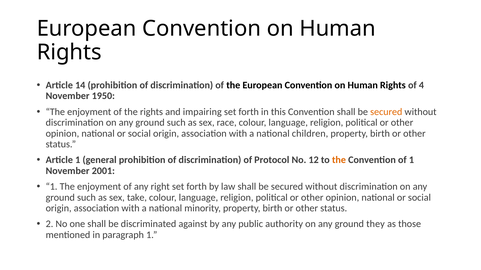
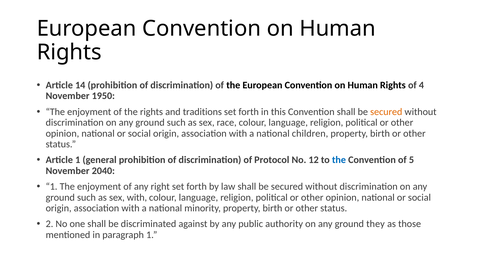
impairing: impairing -> traditions
the at (339, 160) colour: orange -> blue
of 1: 1 -> 5
2001: 2001 -> 2040
sex take: take -> with
